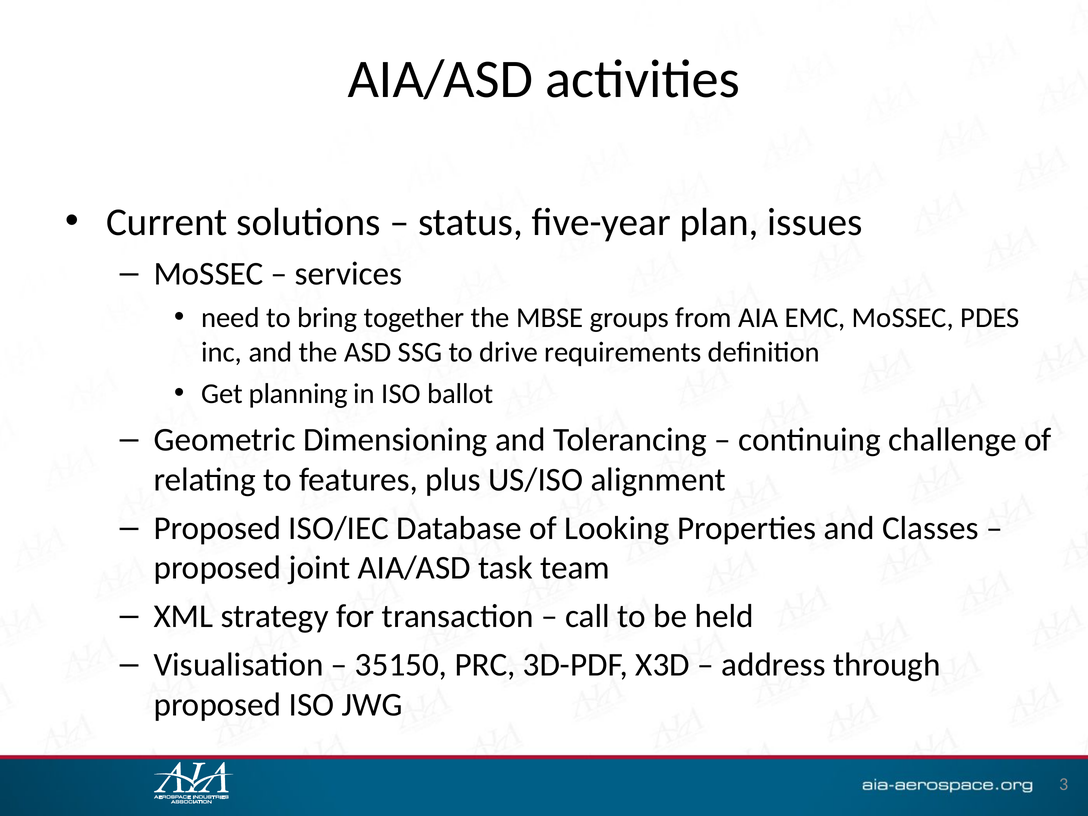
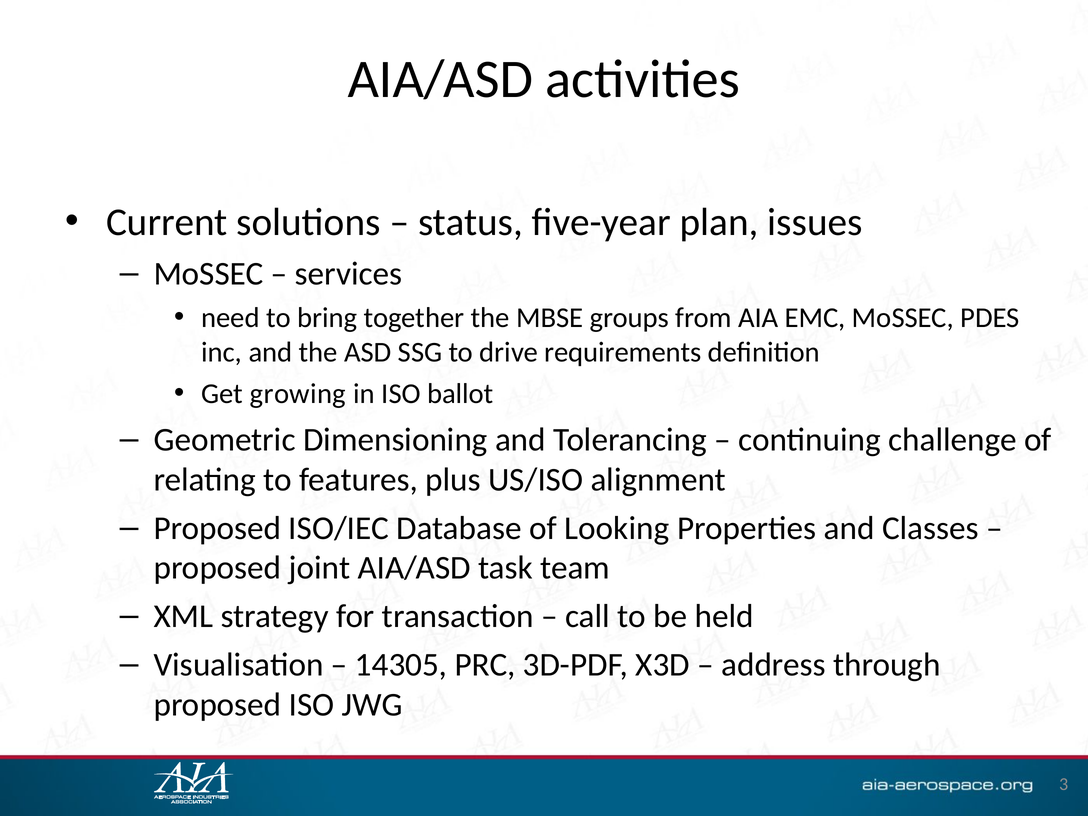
planning: planning -> growing
35150: 35150 -> 14305
